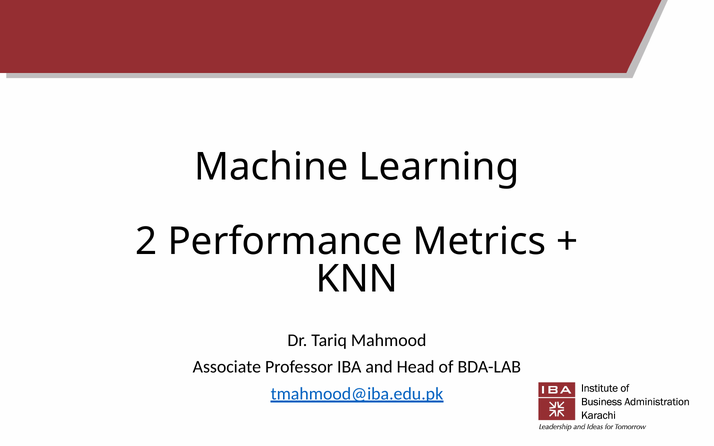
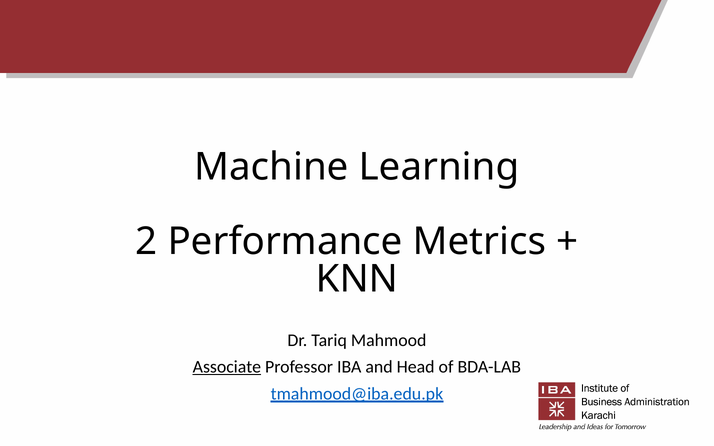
Associate underline: none -> present
